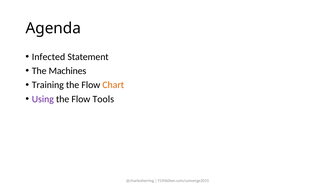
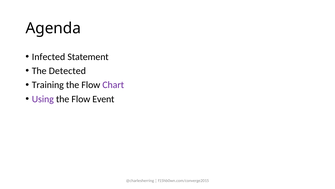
Machines: Machines -> Detected
Chart colour: orange -> purple
Tools: Tools -> Event
